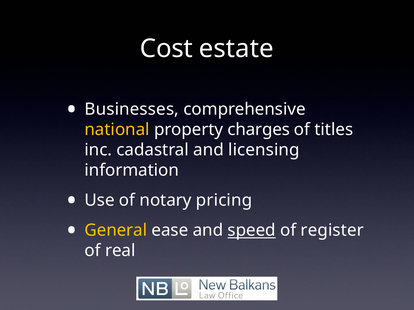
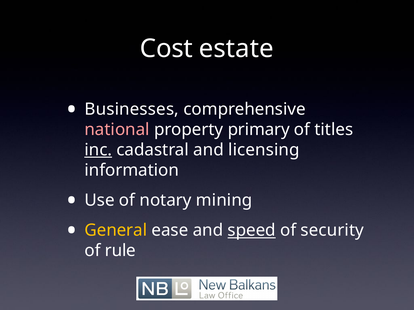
national colour: yellow -> pink
charges: charges -> primary
inc underline: none -> present
pricing: pricing -> mining
register: register -> security
real: real -> rule
